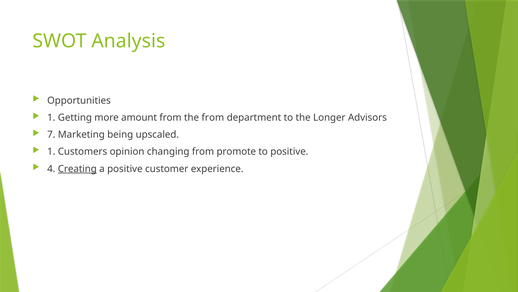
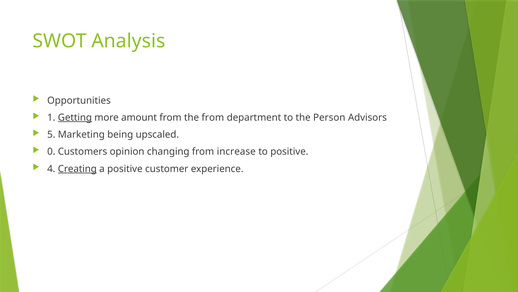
Getting underline: none -> present
Longer: Longer -> Person
7: 7 -> 5
1 at (51, 151): 1 -> 0
promote: promote -> increase
